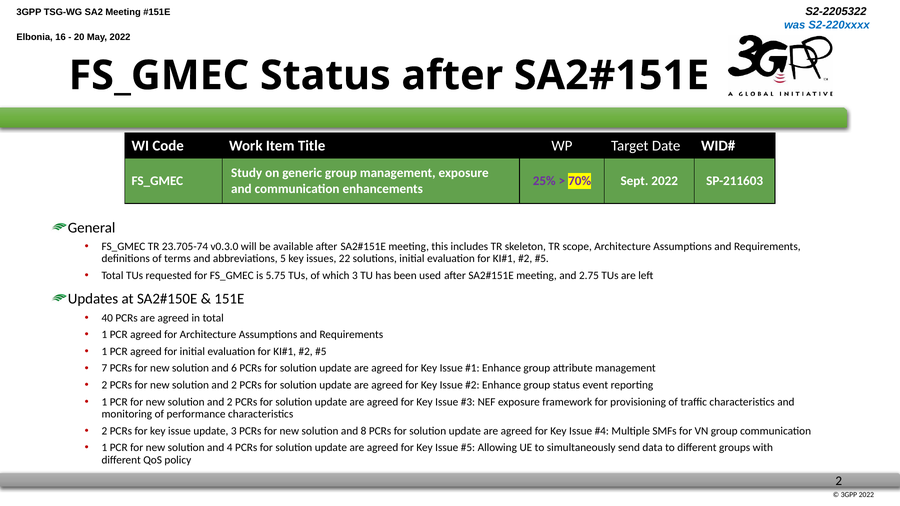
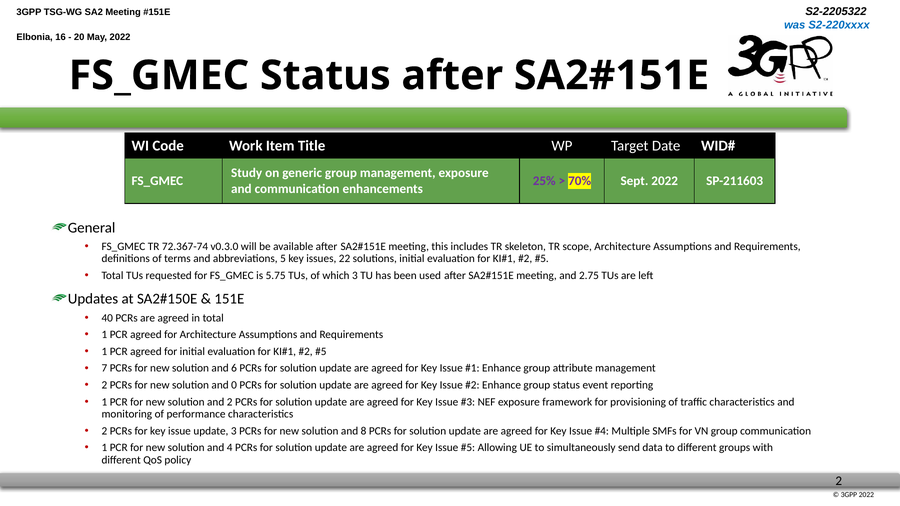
23.705-74: 23.705-74 -> 72.367-74
2 at (234, 385): 2 -> 0
